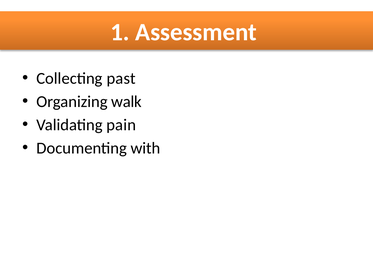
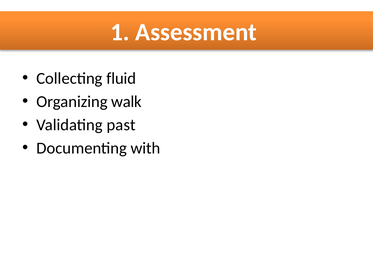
past: past -> fluid
pain: pain -> past
